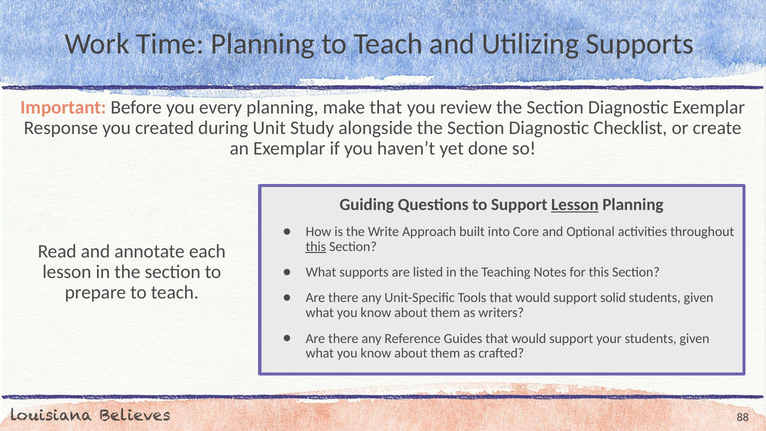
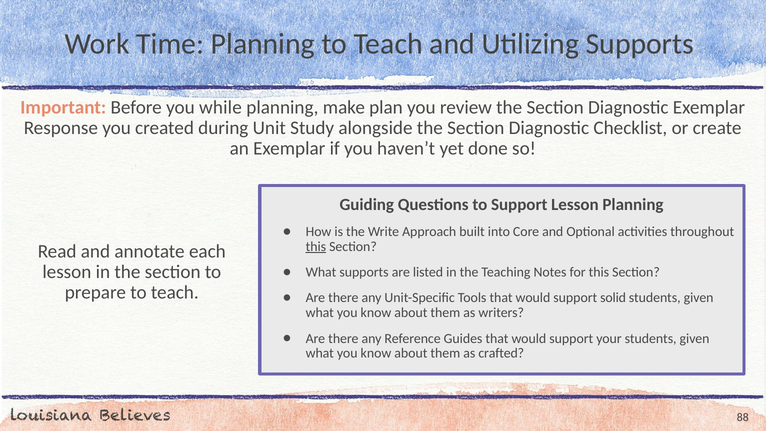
every: every -> while
make that: that -> plan
Lesson at (575, 205) underline: present -> none
